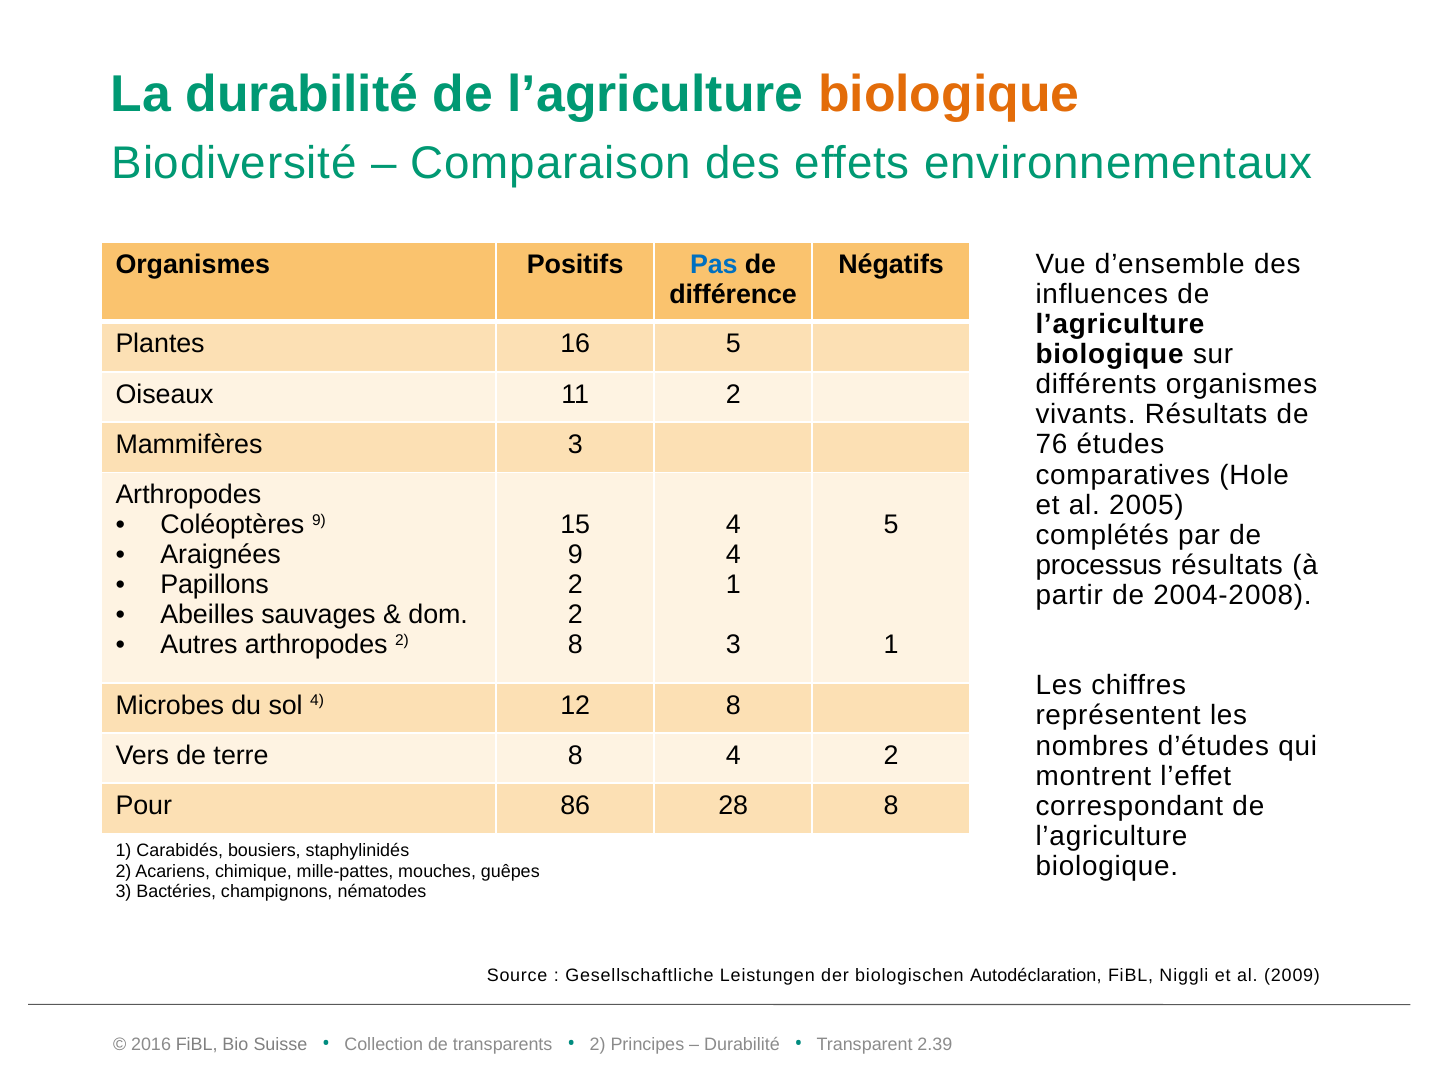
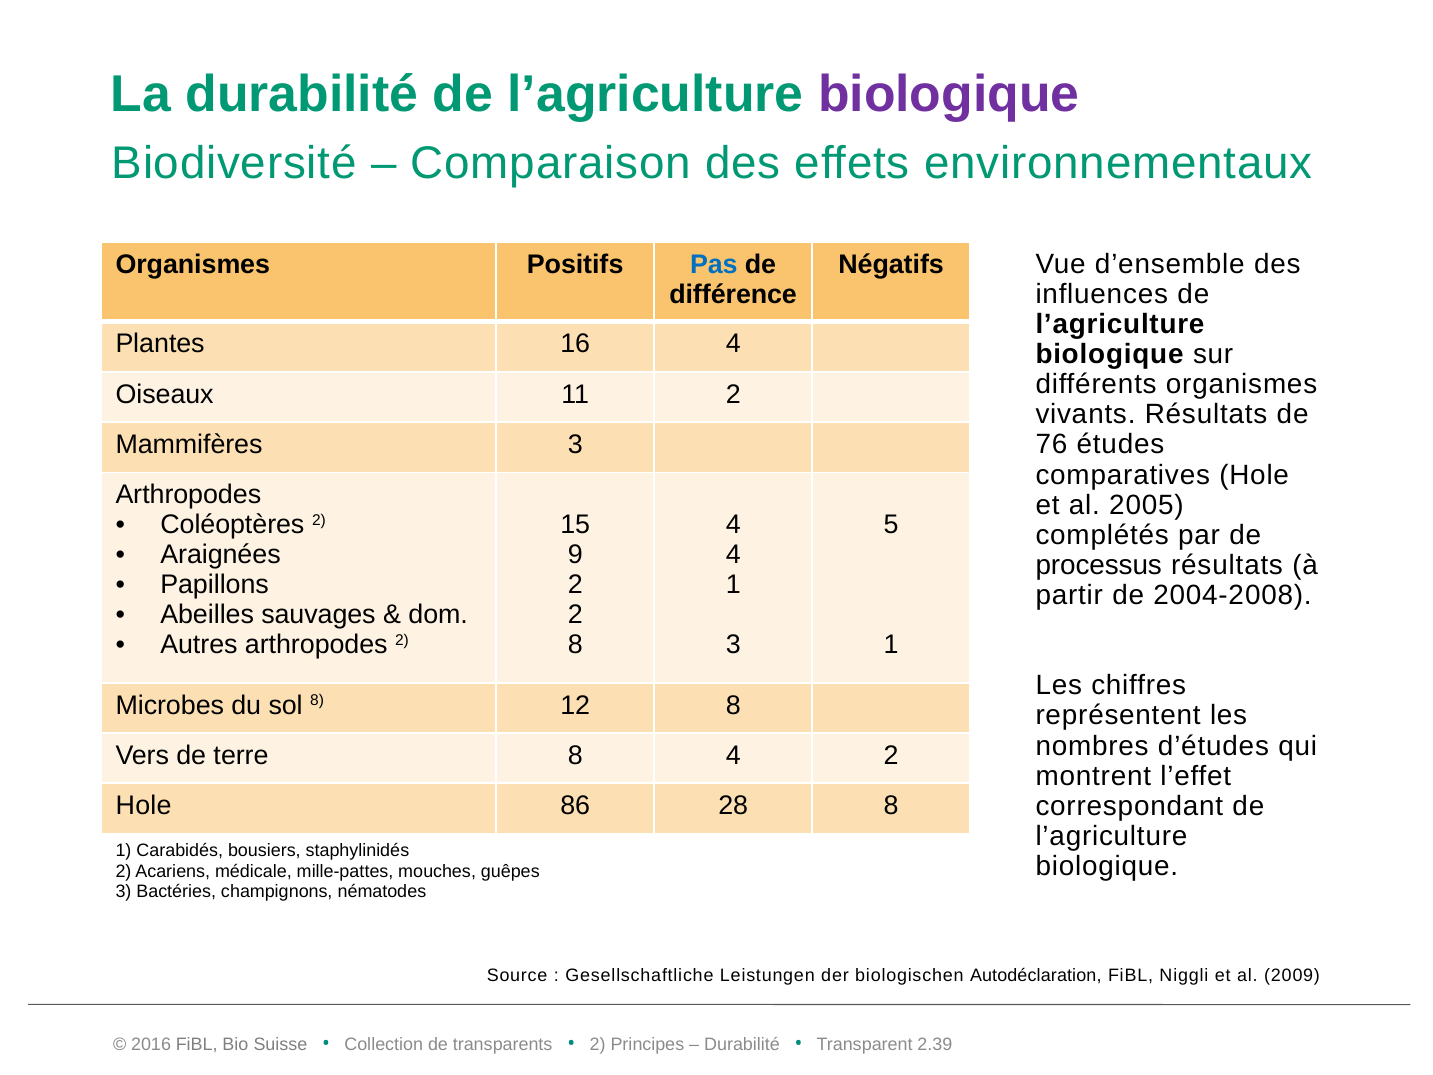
biologique at (949, 94) colour: orange -> purple
16 5: 5 -> 4
Coléoptères 9: 9 -> 2
sol 4: 4 -> 8
Pour at (144, 806): Pour -> Hole
chimique: chimique -> médicale
